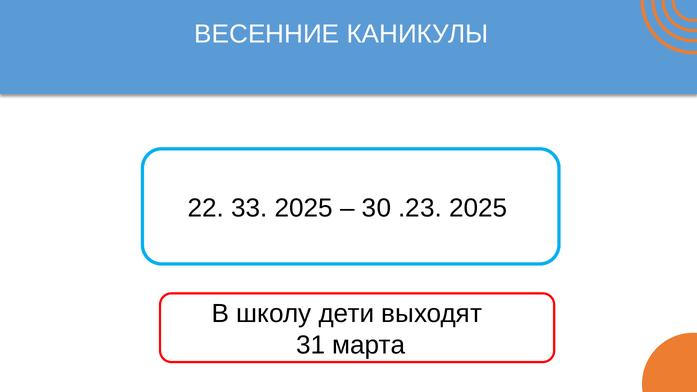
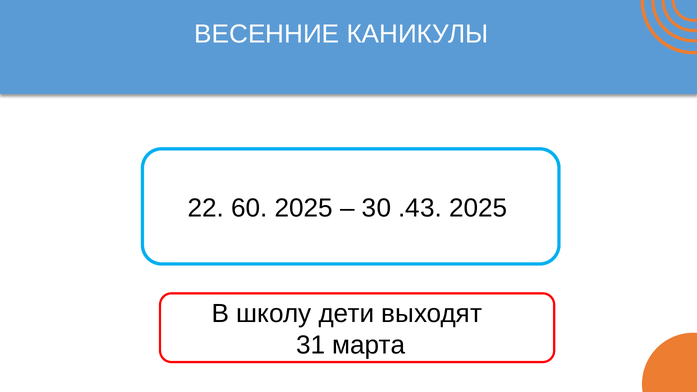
33: 33 -> 60
.23: .23 -> .43
